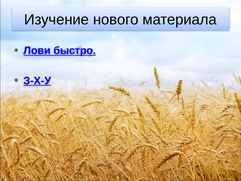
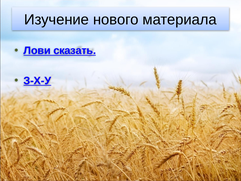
быстро: быстро -> сказать
